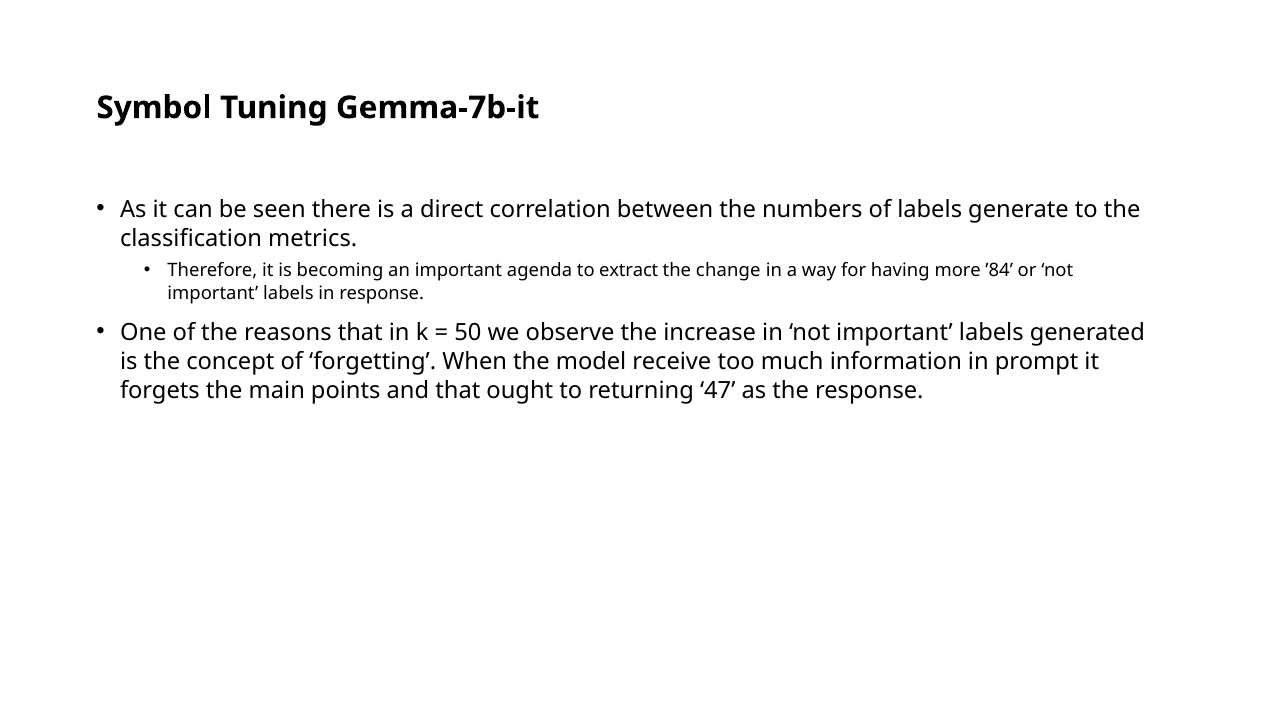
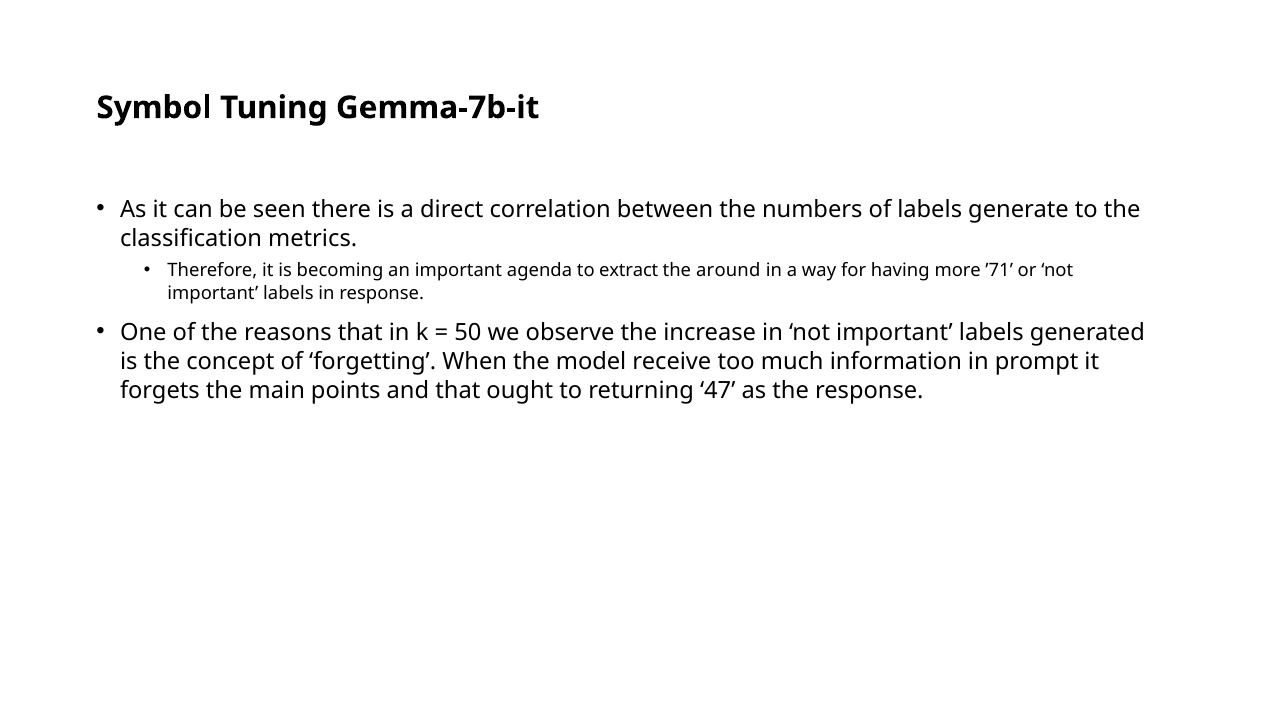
change: change -> around
’84: ’84 -> ’71
